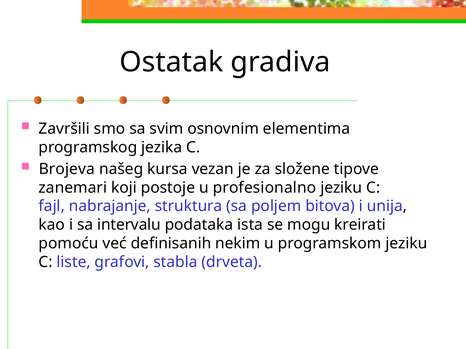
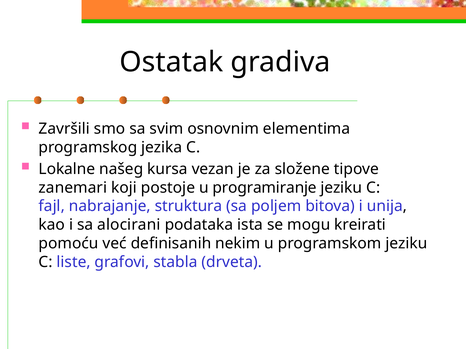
Brojeva: Brojeva -> Lokalne
profesionalno: profesionalno -> programiranje
intervalu: intervalu -> alocirani
